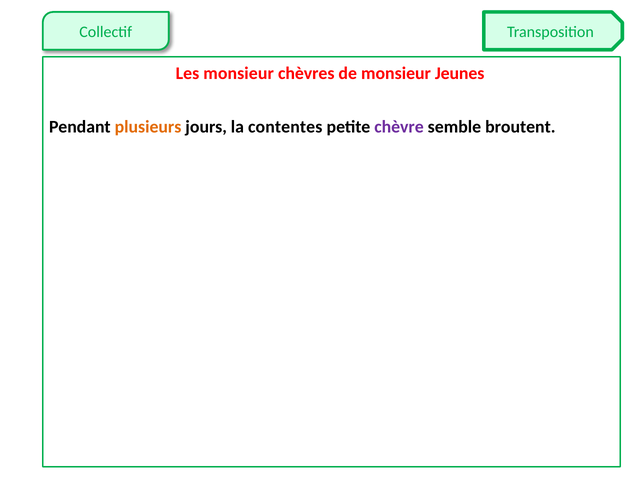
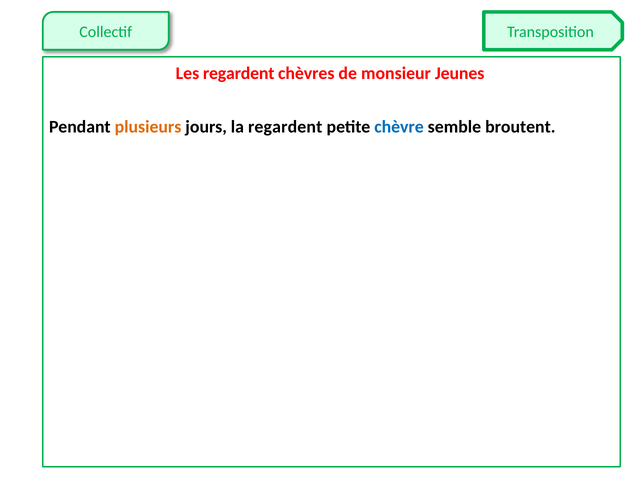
Les monsieur: monsieur -> regardent
la contentes: contentes -> regardent
chèvre colour: purple -> blue
